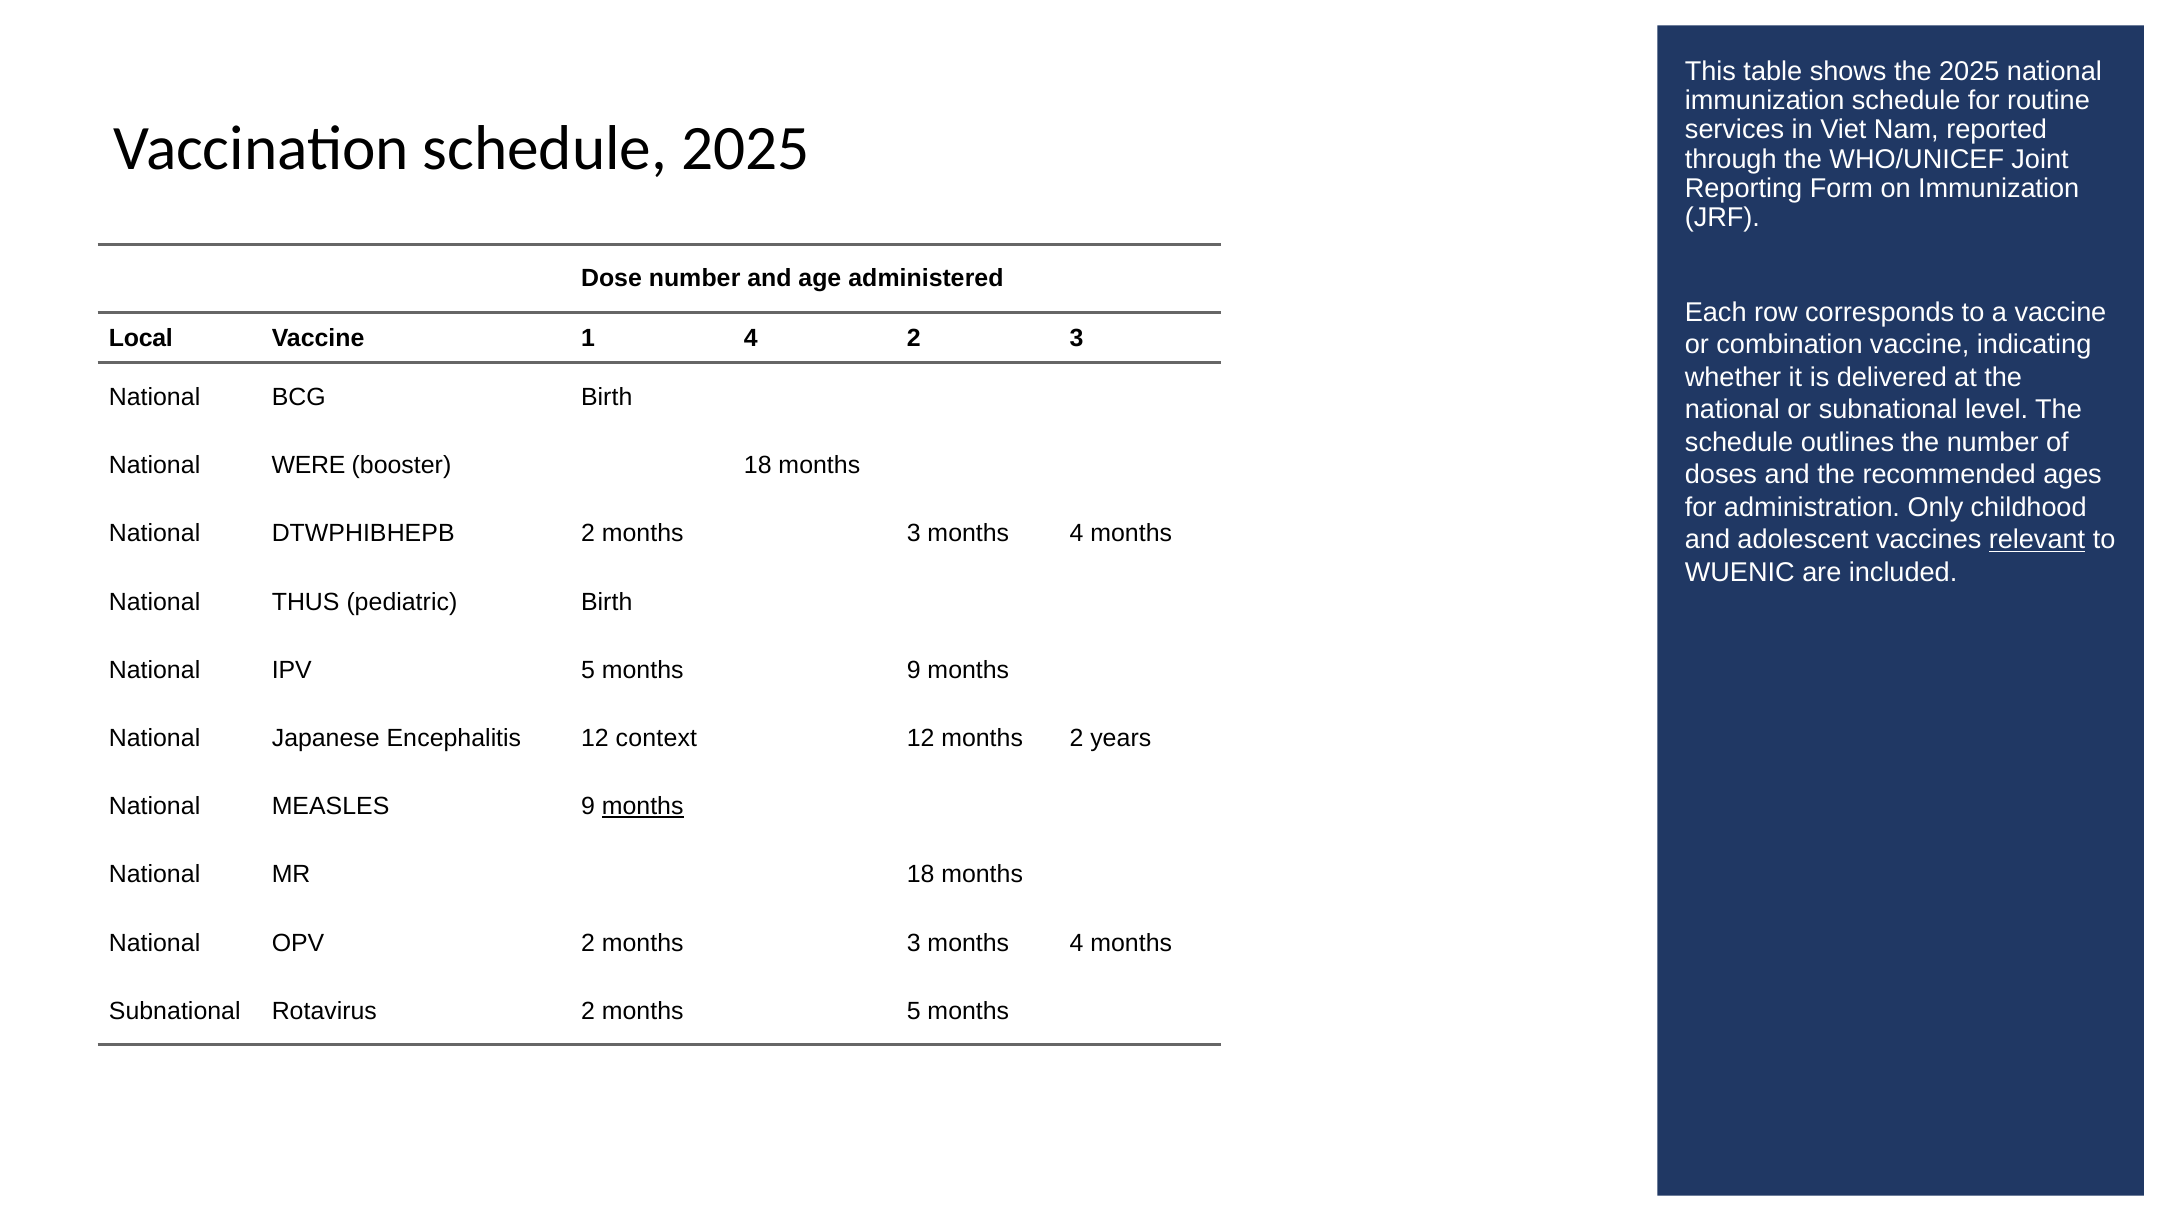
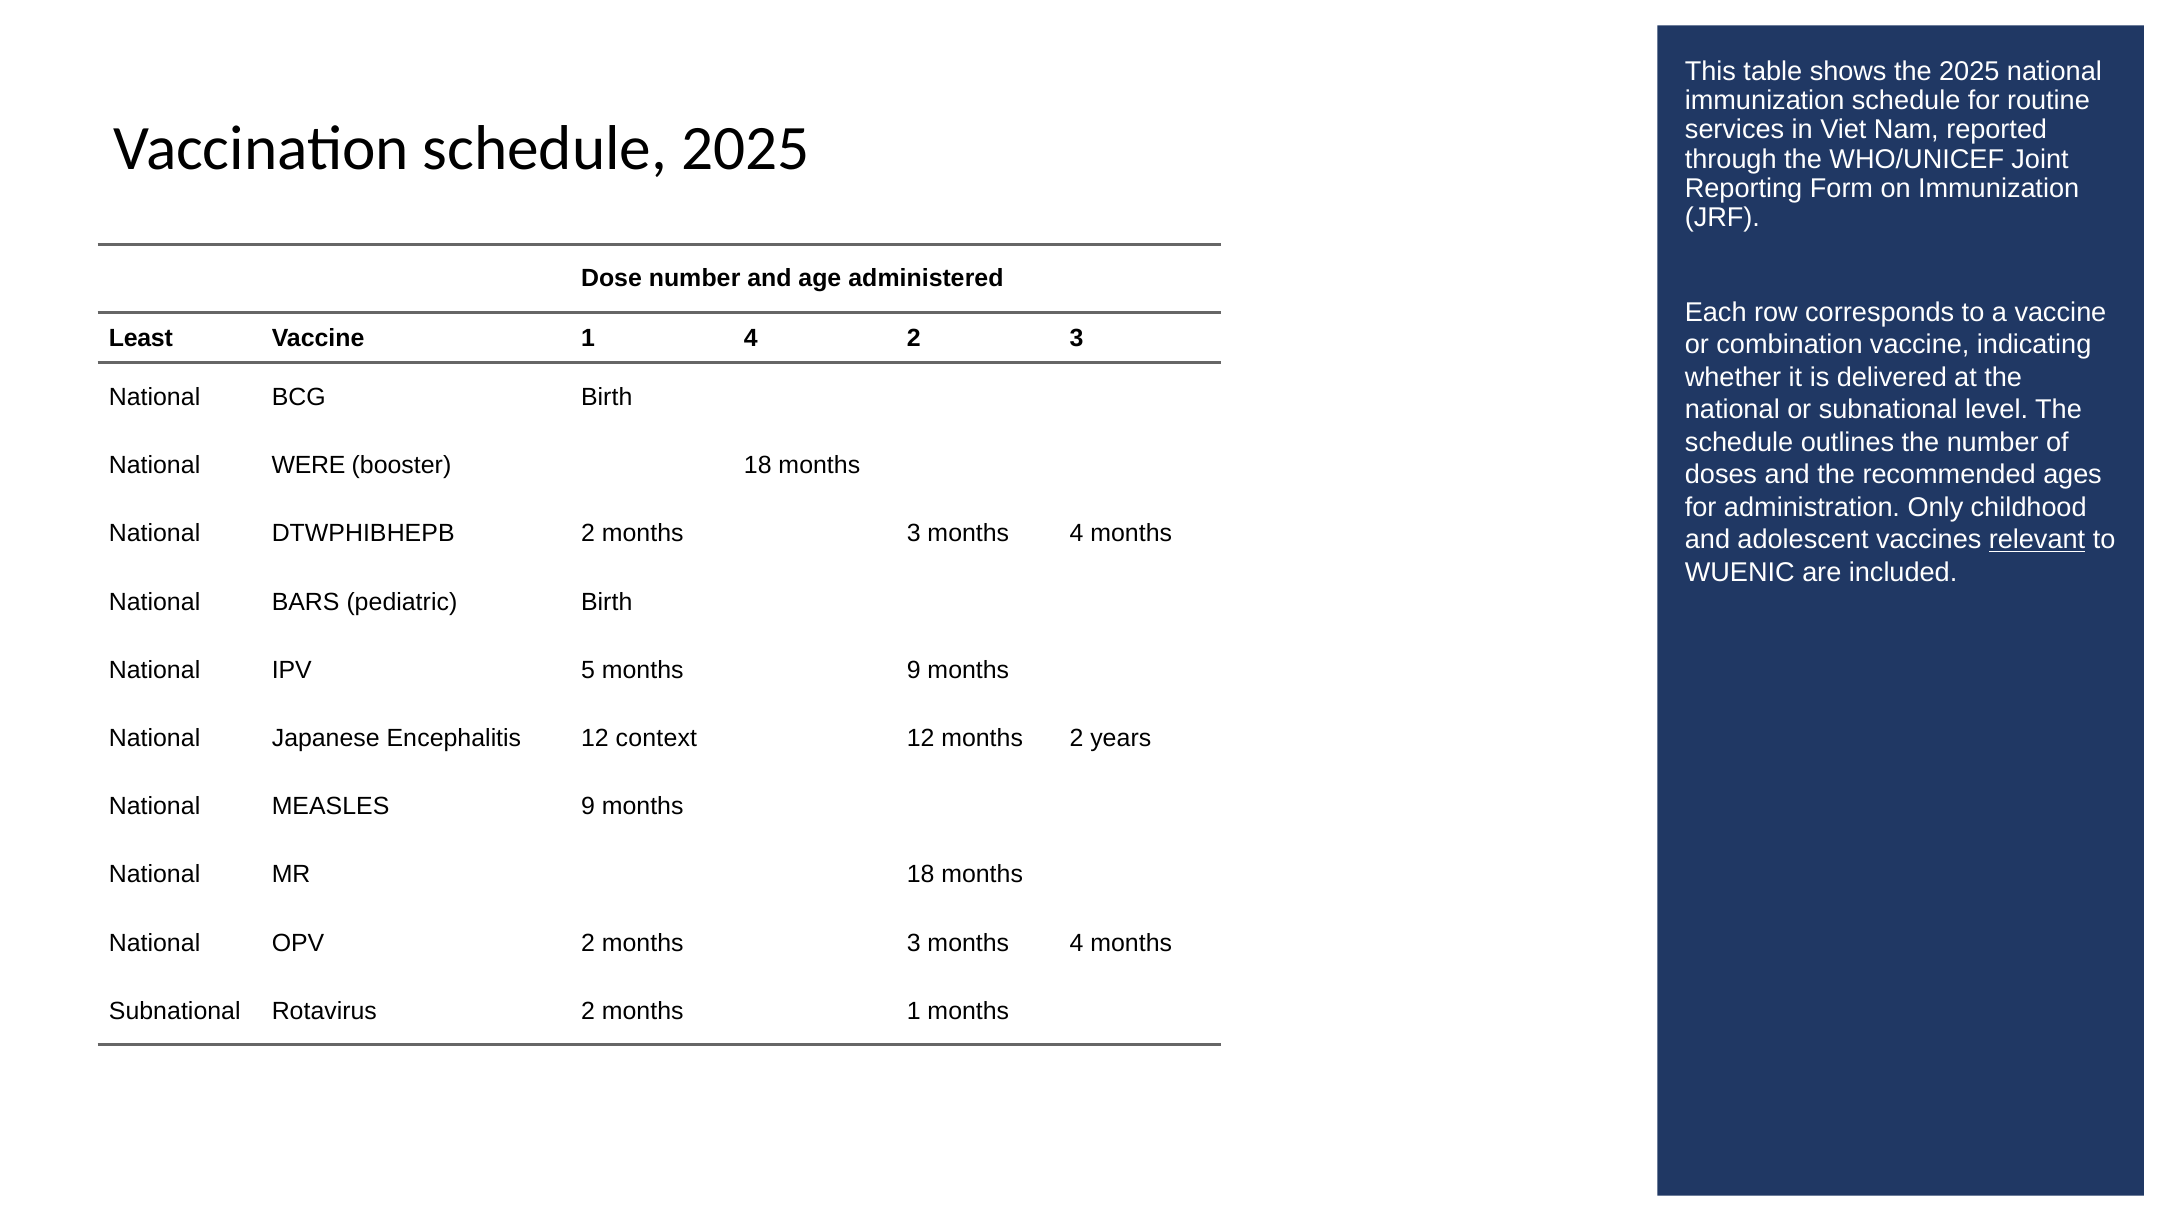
Local: Local -> Least
THUS: THUS -> BARS
months at (643, 807) underline: present -> none
months 5: 5 -> 1
